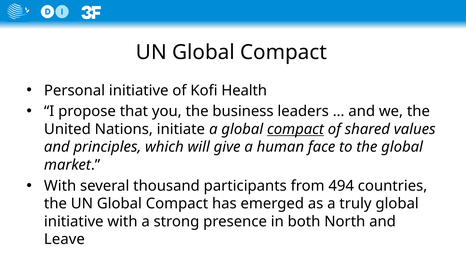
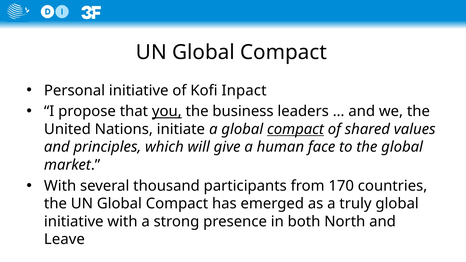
Health: Health -> Inpact
you underline: none -> present
494: 494 -> 170
